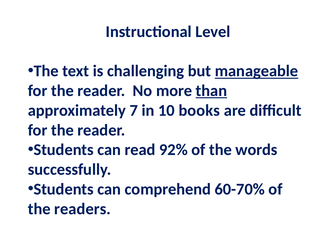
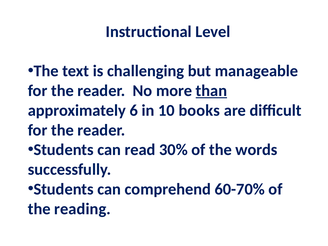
manageable underline: present -> none
7: 7 -> 6
92%: 92% -> 30%
readers: readers -> reading
